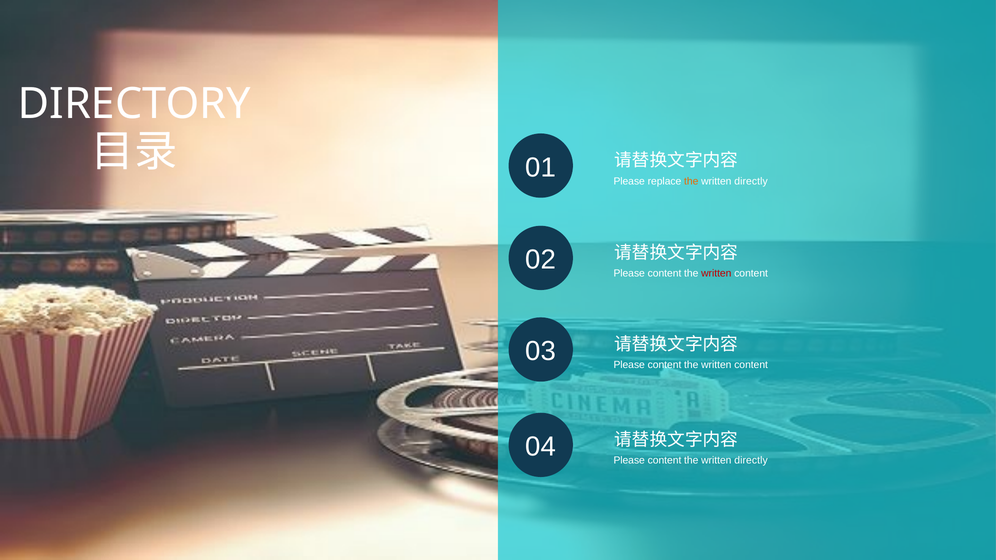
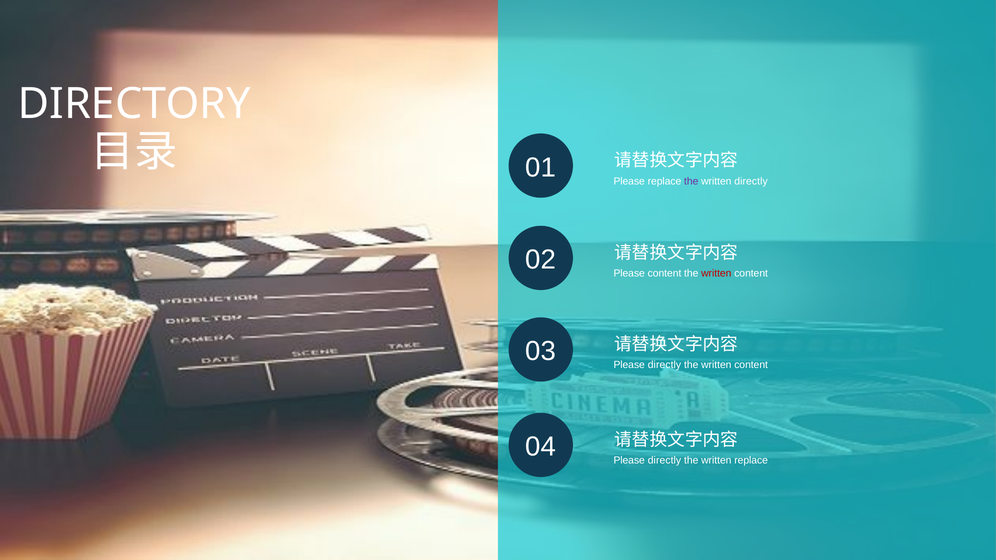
the at (691, 181) colour: orange -> purple
03 Please content: content -> directly
04 Please content: content -> directly
directly at (751, 461): directly -> replace
